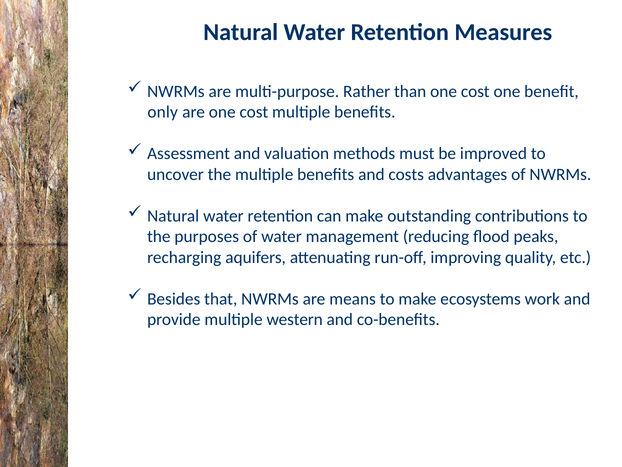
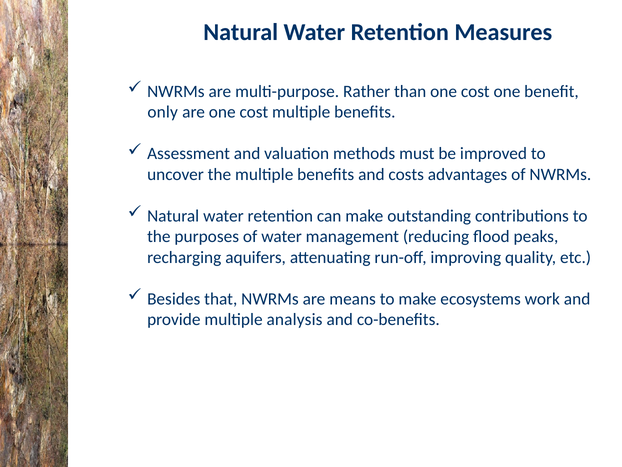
western: western -> analysis
